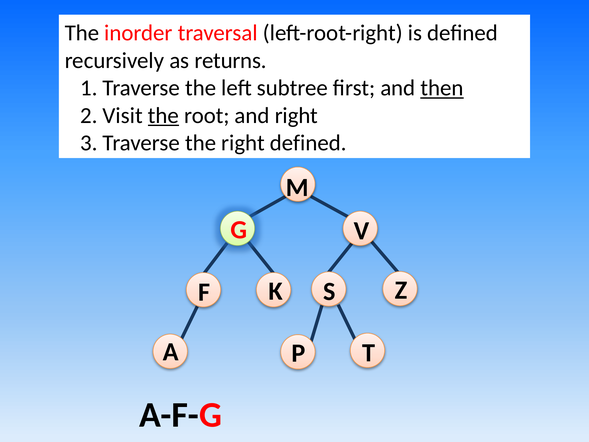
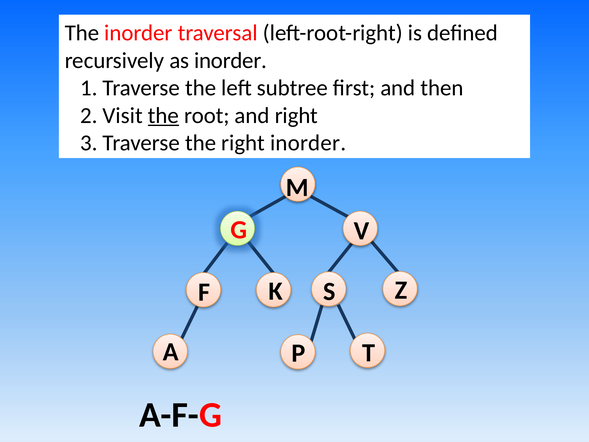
as returns: returns -> inorder
then underline: present -> none
right defined: defined -> inorder
